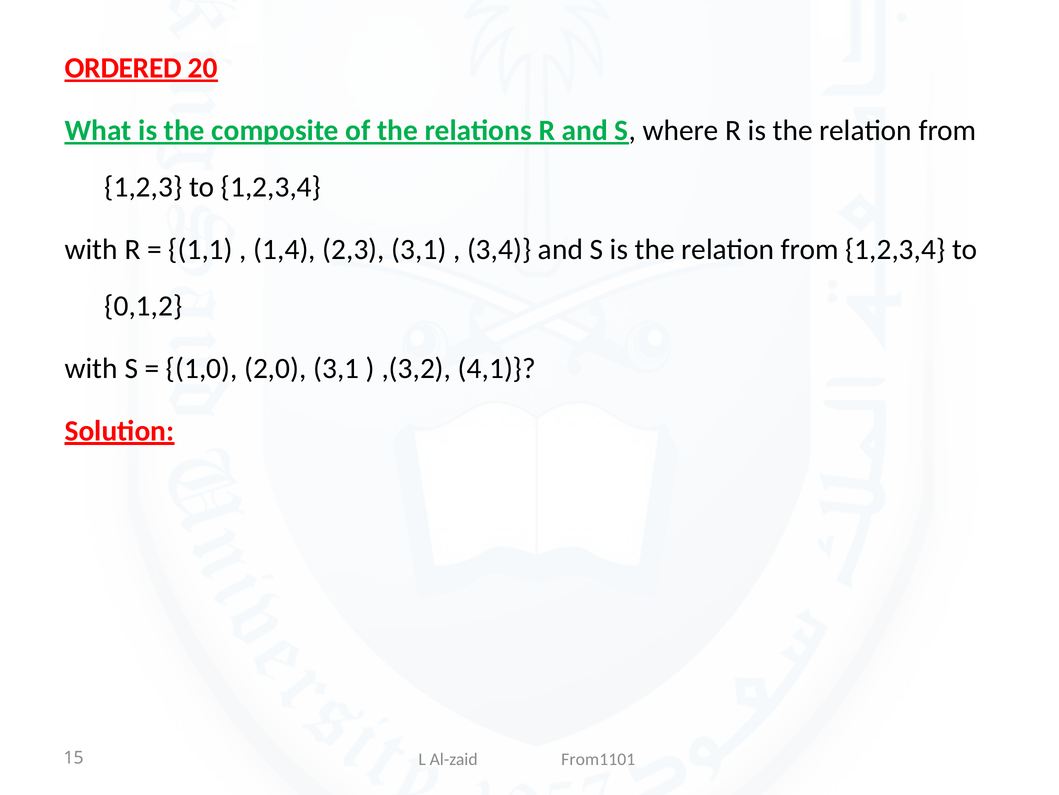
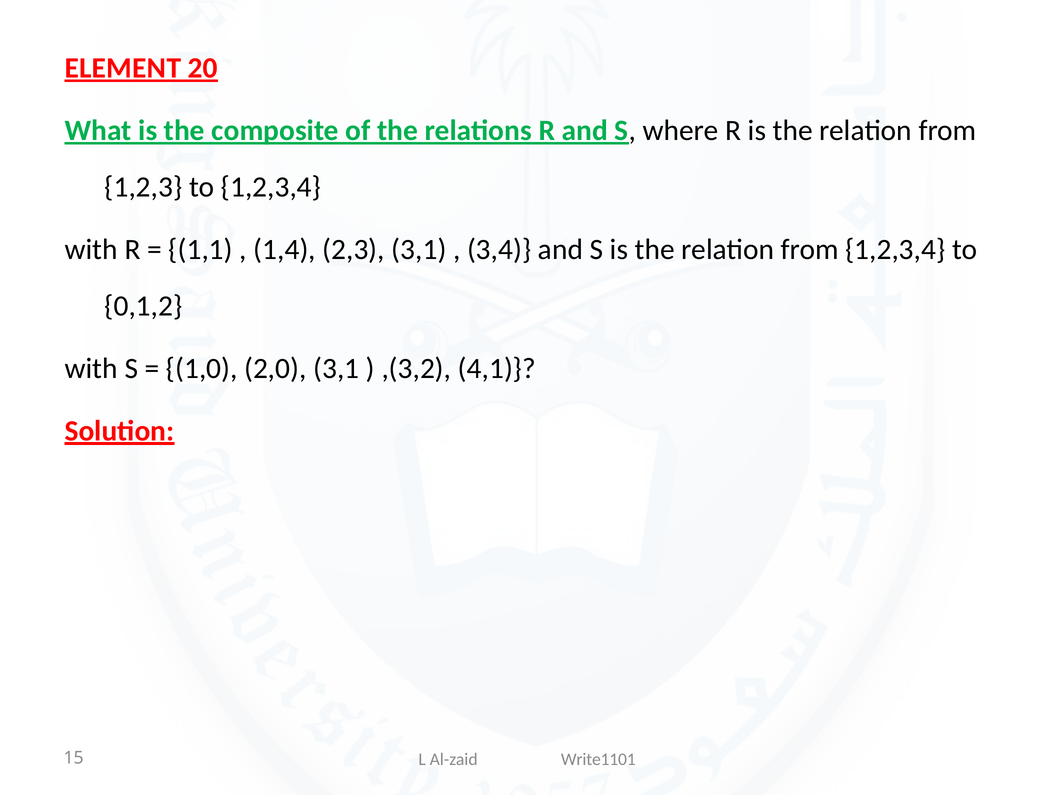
ORDERED: ORDERED -> ELEMENT
From1101: From1101 -> Write1101
